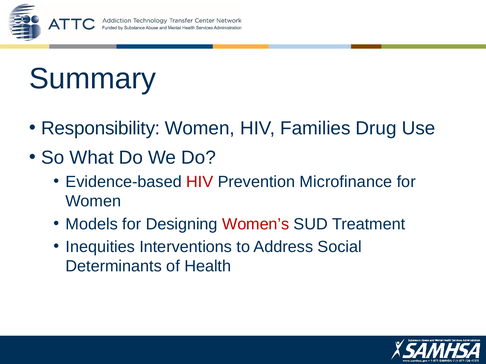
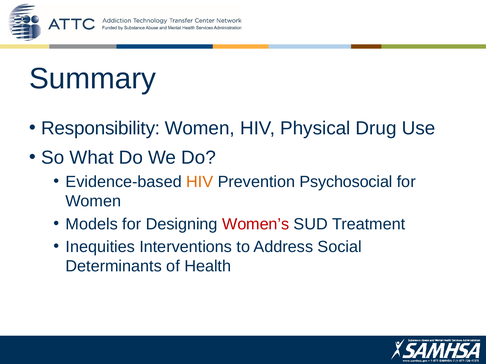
Families: Families -> Physical
HIV at (200, 182) colour: red -> orange
Microfinance: Microfinance -> Psychosocial
